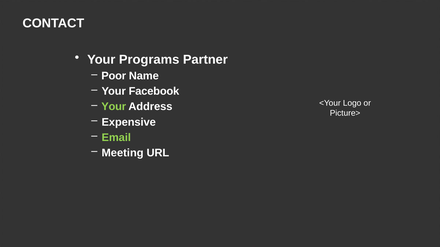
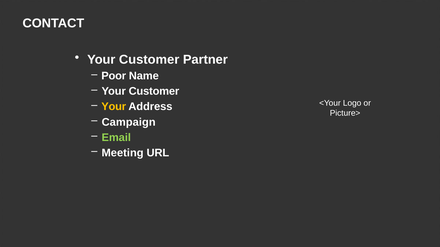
Programs at (149, 60): Programs -> Customer
Facebook at (154, 92): Facebook -> Customer
Your at (114, 107) colour: light green -> yellow
Expensive: Expensive -> Campaign
